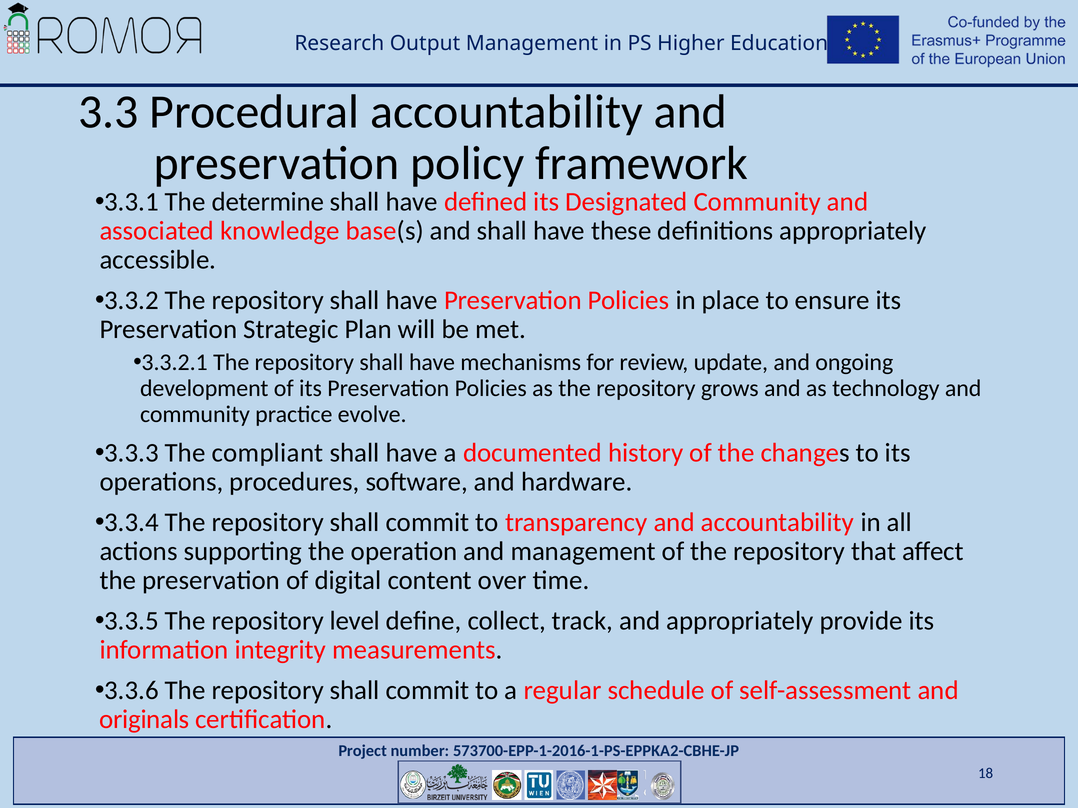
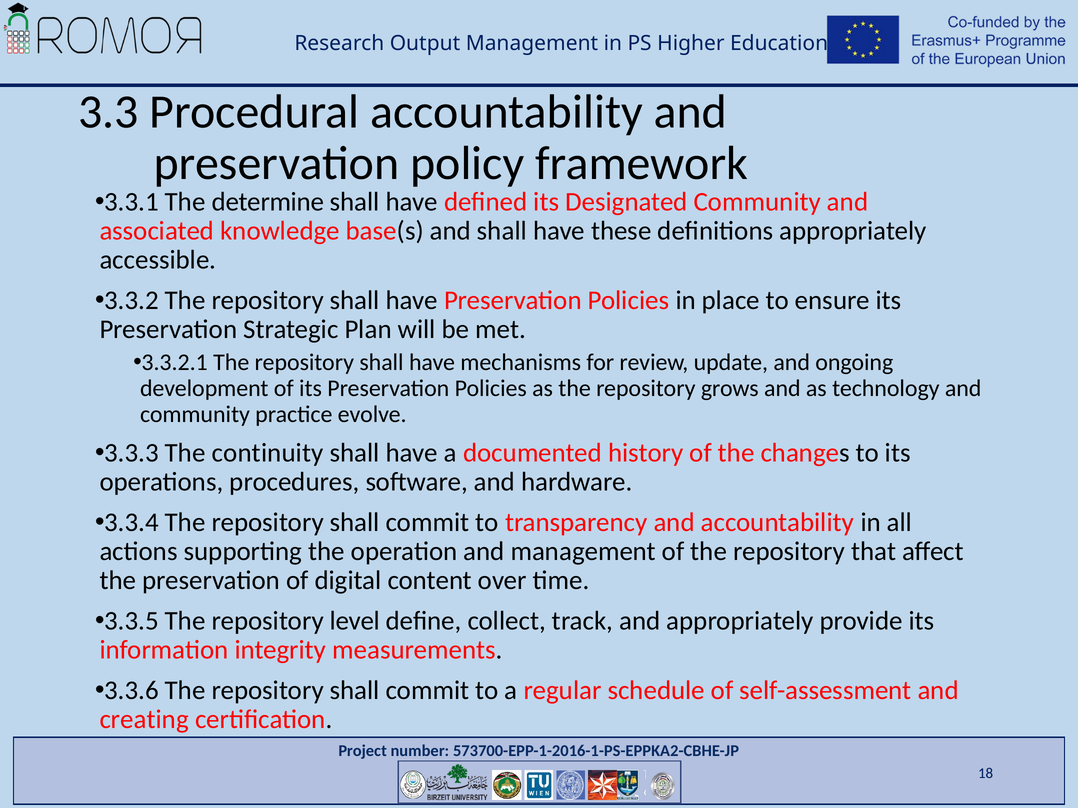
compliant: compliant -> continuity
originals: originals -> creating
